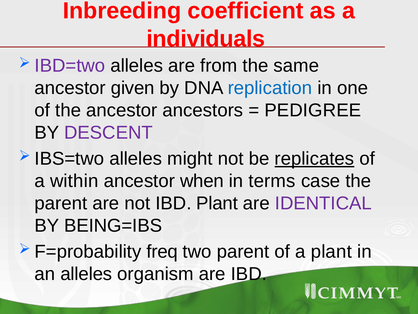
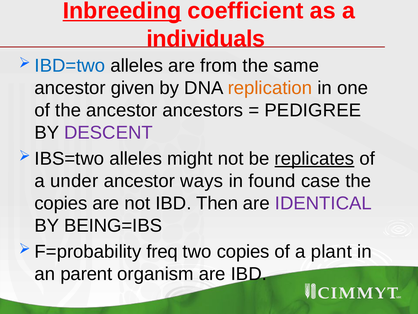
Inbreeding underline: none -> present
IBD=two colour: purple -> blue
replication colour: blue -> orange
within: within -> under
when: when -> ways
terms: terms -> found
parent at (61, 203): parent -> copies
IBD Plant: Plant -> Then
two parent: parent -> copies
an alleles: alleles -> parent
